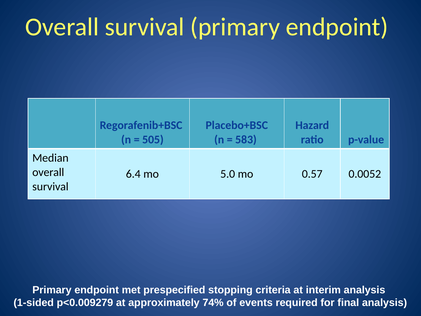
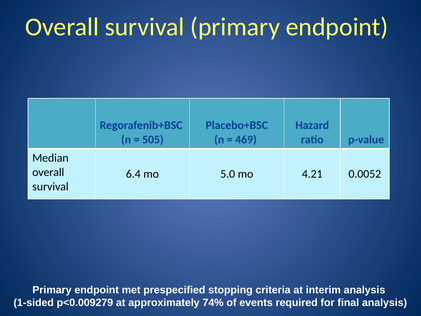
583: 583 -> 469
0.57: 0.57 -> 4.21
